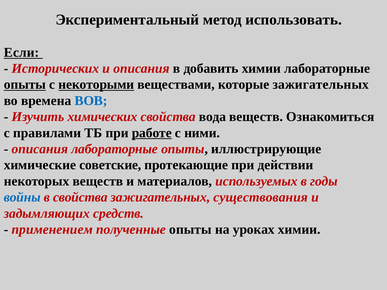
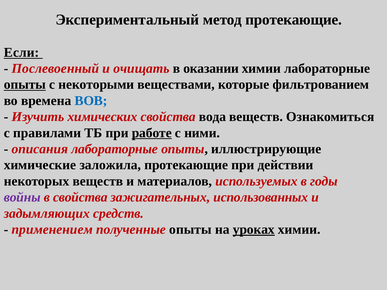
метод использовать: использовать -> протекающие
Исторических: Исторических -> Послевоенный
и описания: описания -> очищать
добавить: добавить -> оказании
некоторыми underline: present -> none
которые зажигательных: зажигательных -> фильтрованием
советские: советские -> заложила
войны colour: blue -> purple
существования: существования -> использованных
уроках underline: none -> present
